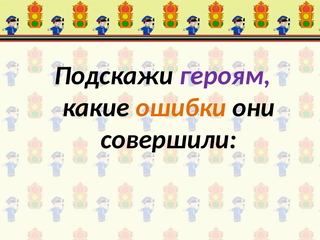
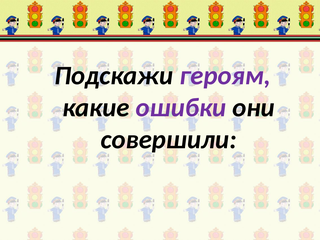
ошибки colour: orange -> purple
